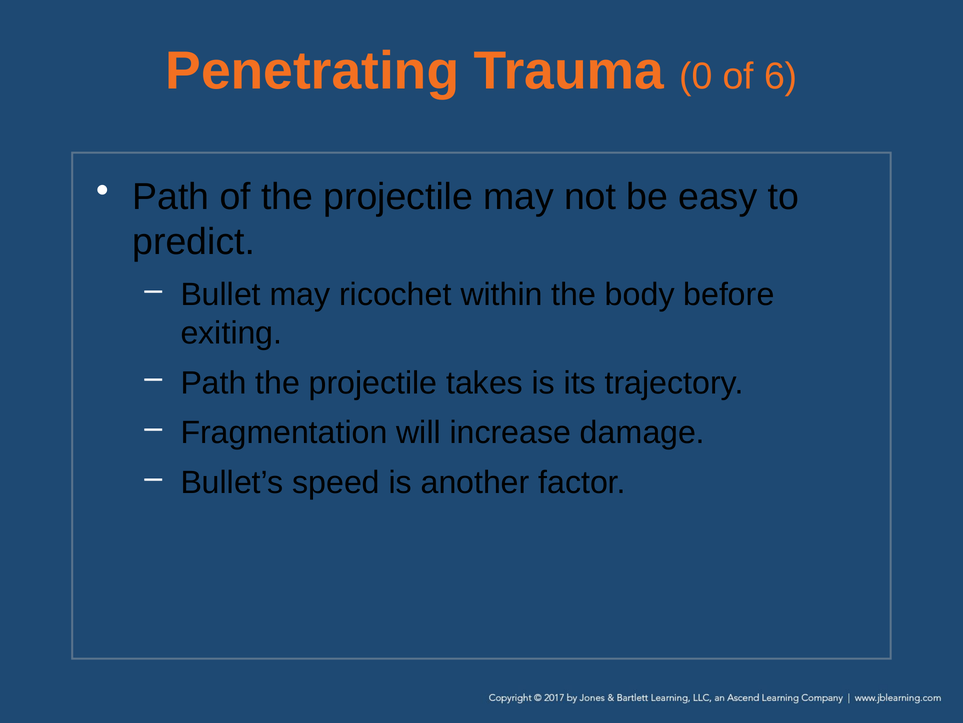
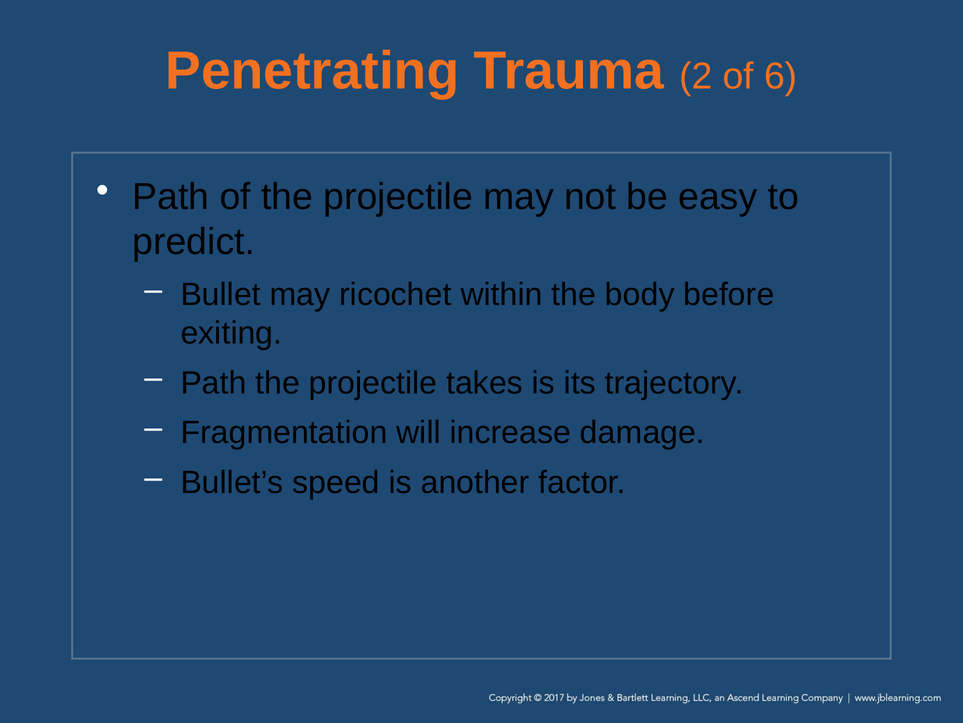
0: 0 -> 2
